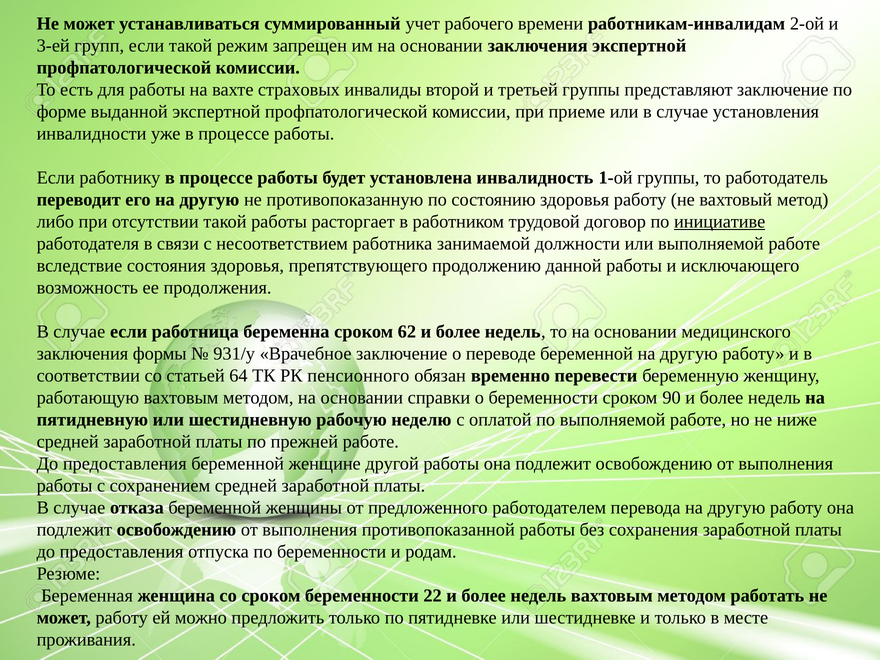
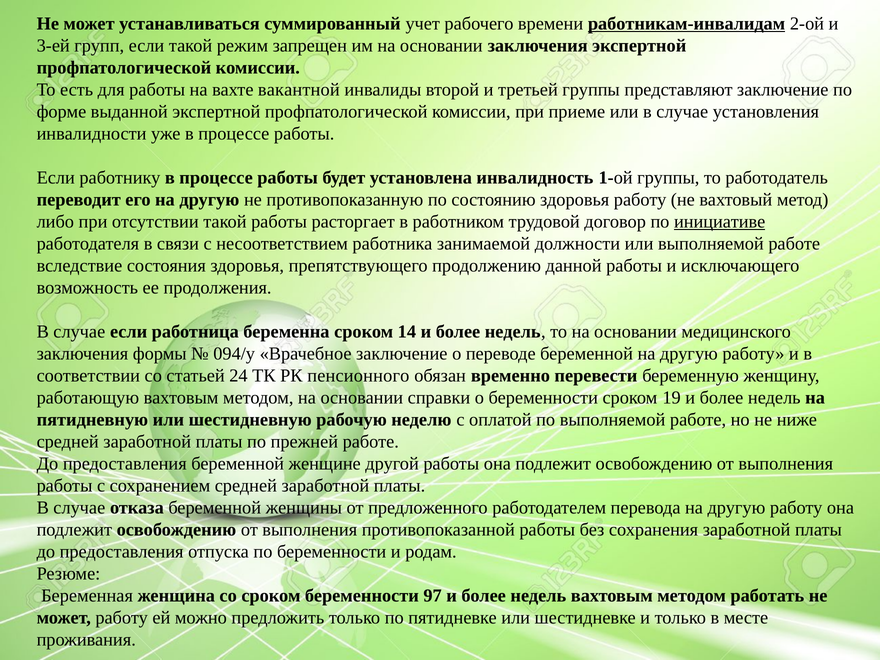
работникам-инвалидам underline: none -> present
страховых: страховых -> вакантной
62: 62 -> 14
931/у: 931/у -> 094/у
64: 64 -> 24
90: 90 -> 19
22: 22 -> 97
